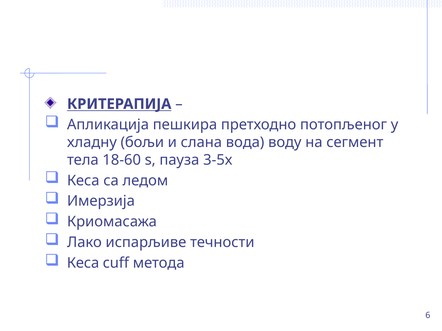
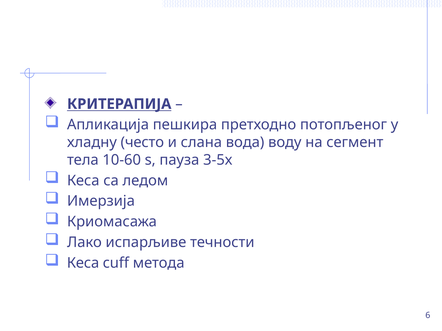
бољи: бољи -> често
18-60: 18-60 -> 10-60
